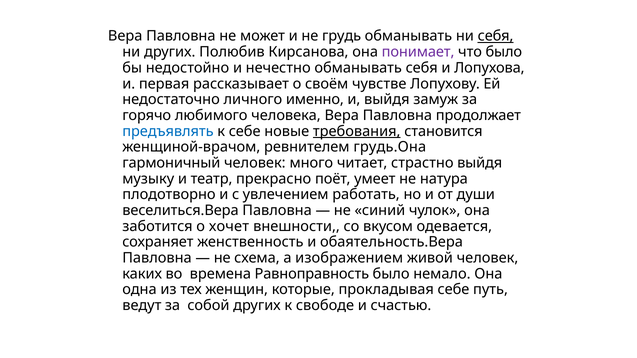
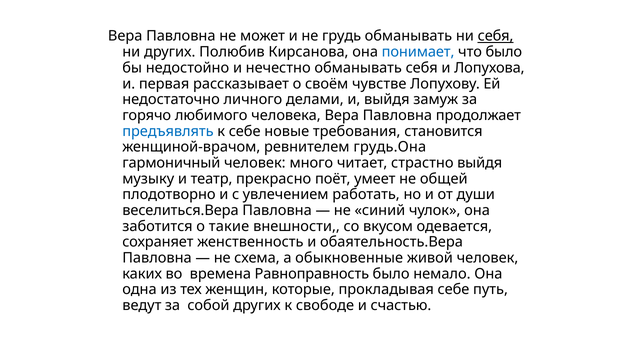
понимает colour: purple -> blue
именно: именно -> делами
требования underline: present -> none
натура: натура -> общей
хочет: хочет -> такие
изображением: изображением -> обыкновенные
